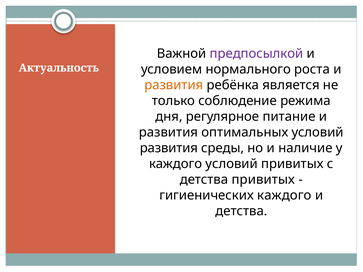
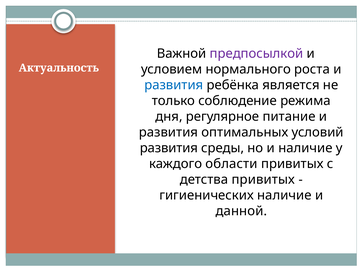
развития at (174, 85) colour: orange -> blue
каждого условий: условий -> области
гигиенических каждого: каждого -> наличие
детства at (241, 211): детства -> данной
